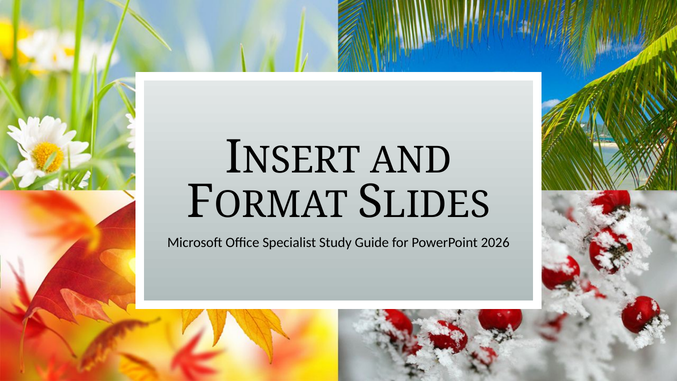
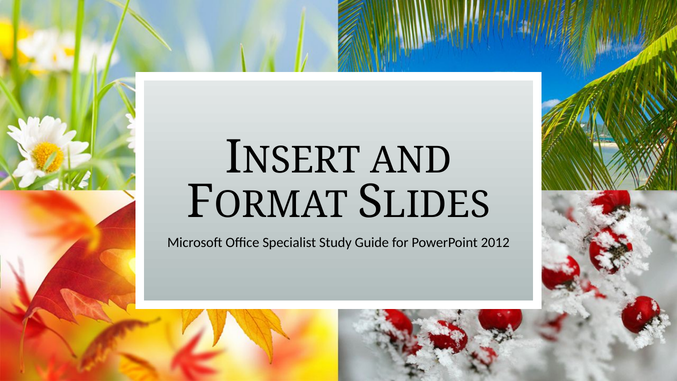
2026: 2026 -> 2012
